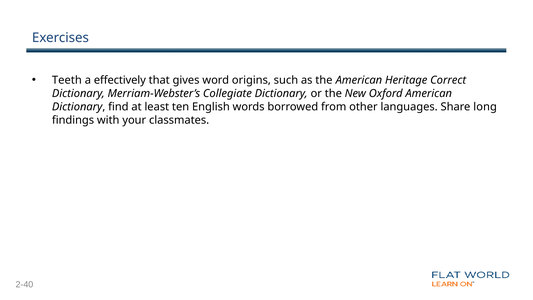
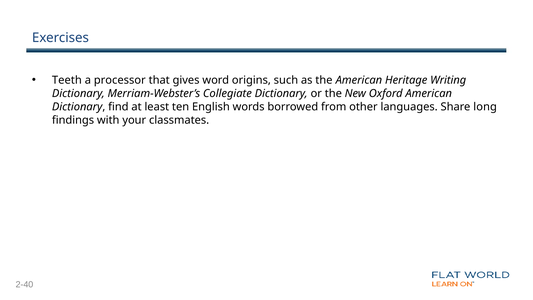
effectively: effectively -> processor
Correct: Correct -> Writing
